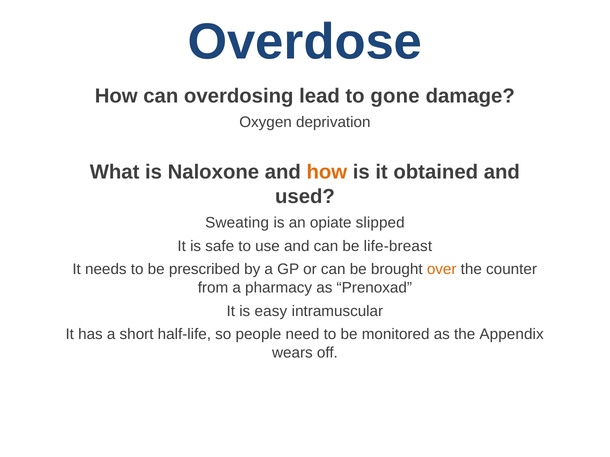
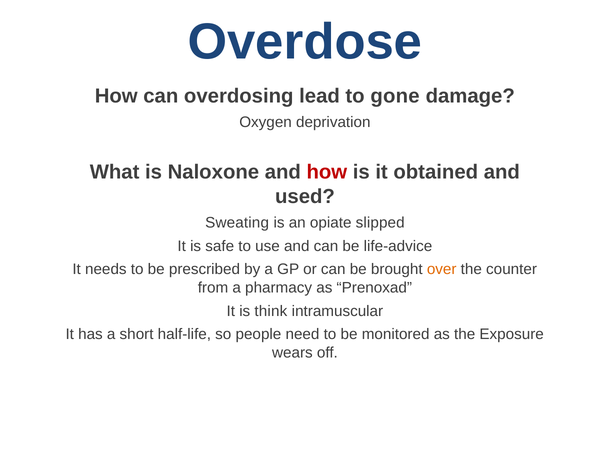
how at (327, 172) colour: orange -> red
life-breast: life-breast -> life-advice
easy: easy -> think
Appendix: Appendix -> Exposure
